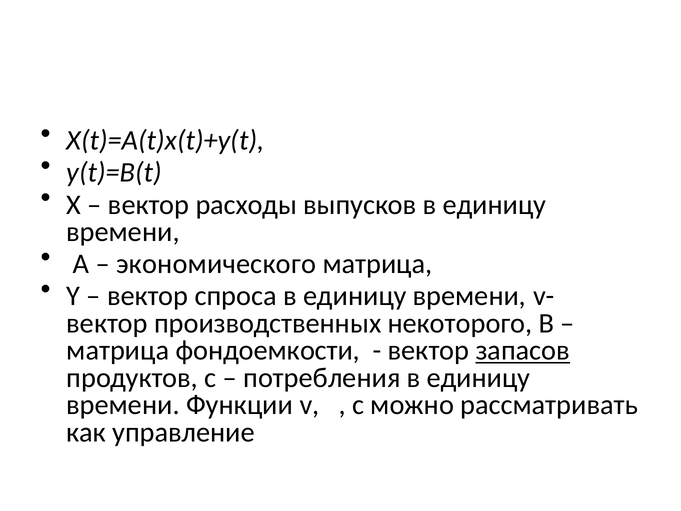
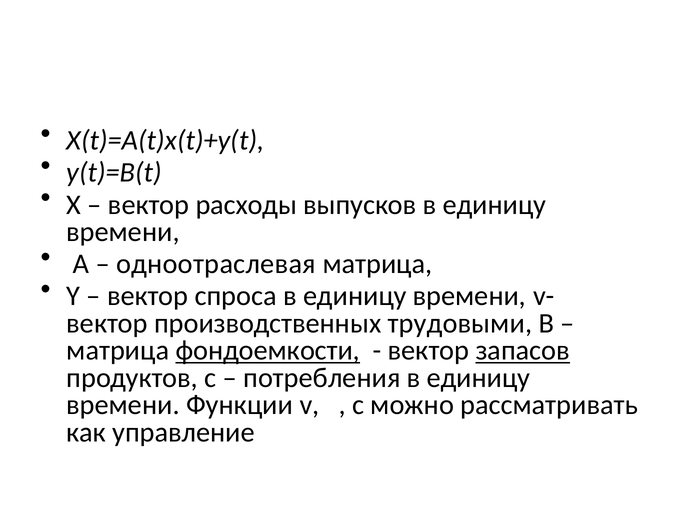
экономического: экономического -> одноотраслевая
некоторого: некоторого -> трудовыми
фондоемкости underline: none -> present
